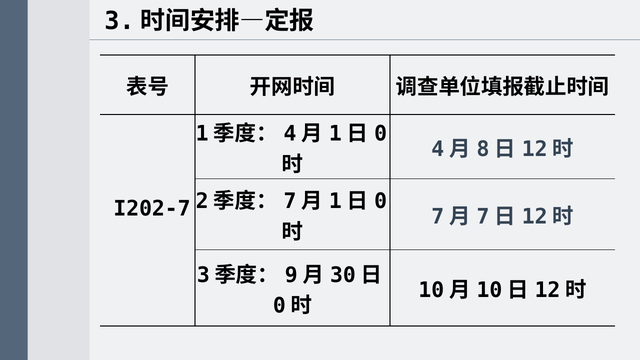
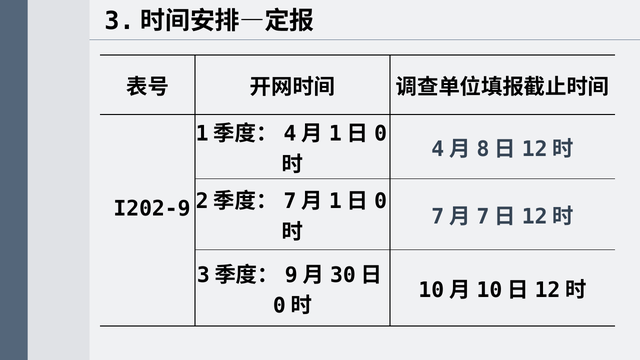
I202-7: I202-7 -> I202-9
